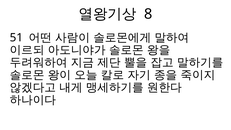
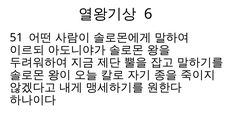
8: 8 -> 6
